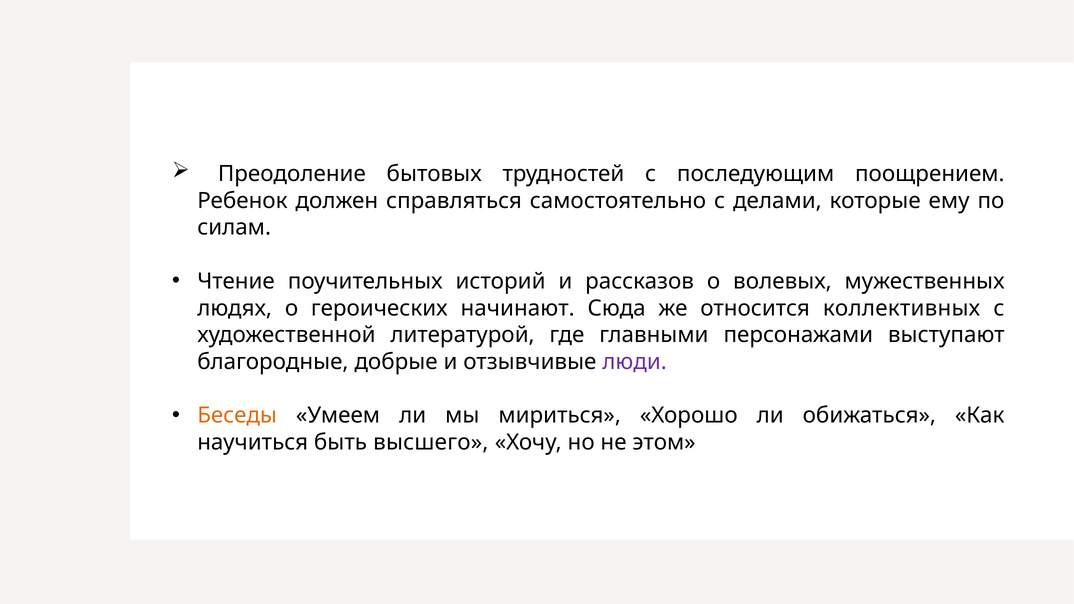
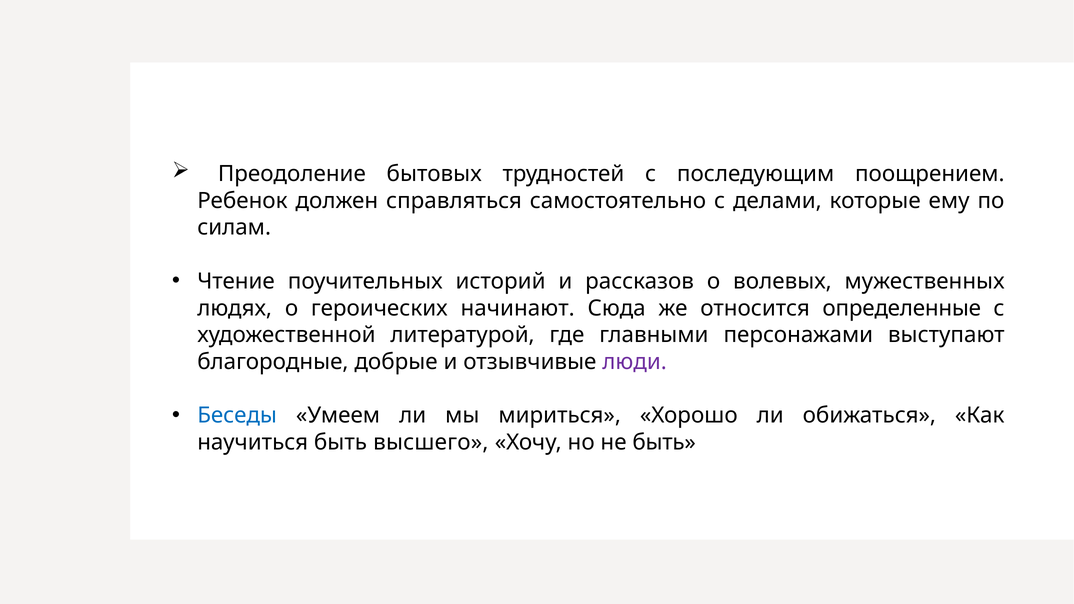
коллективных: коллективных -> определенные
Беседы colour: orange -> blue
не этом: этом -> быть
